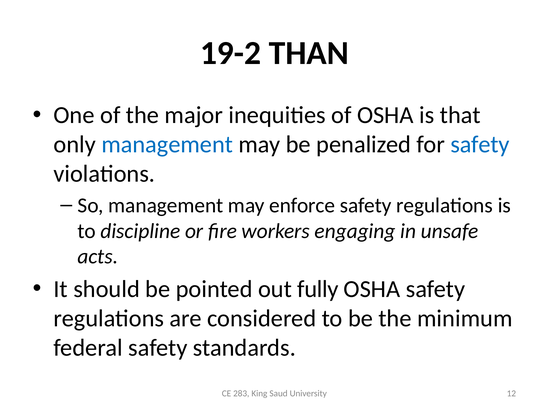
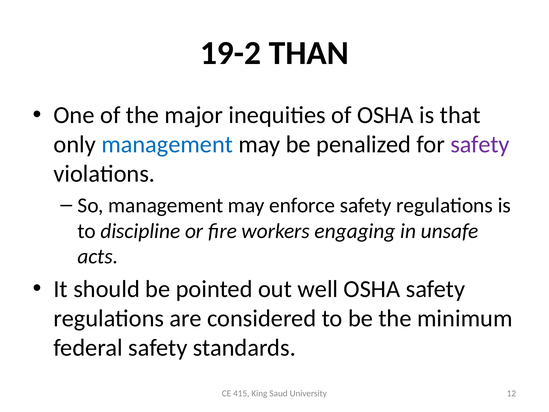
safety at (480, 144) colour: blue -> purple
fully: fully -> well
283: 283 -> 415
